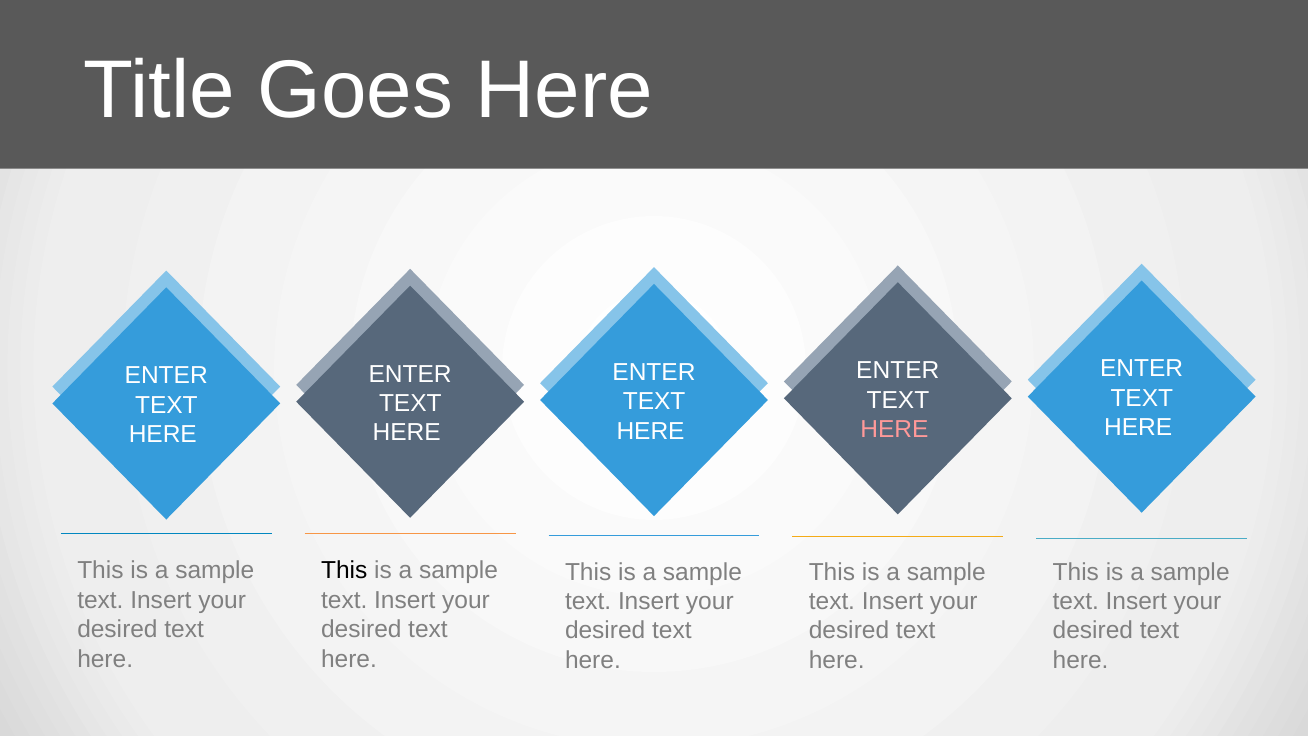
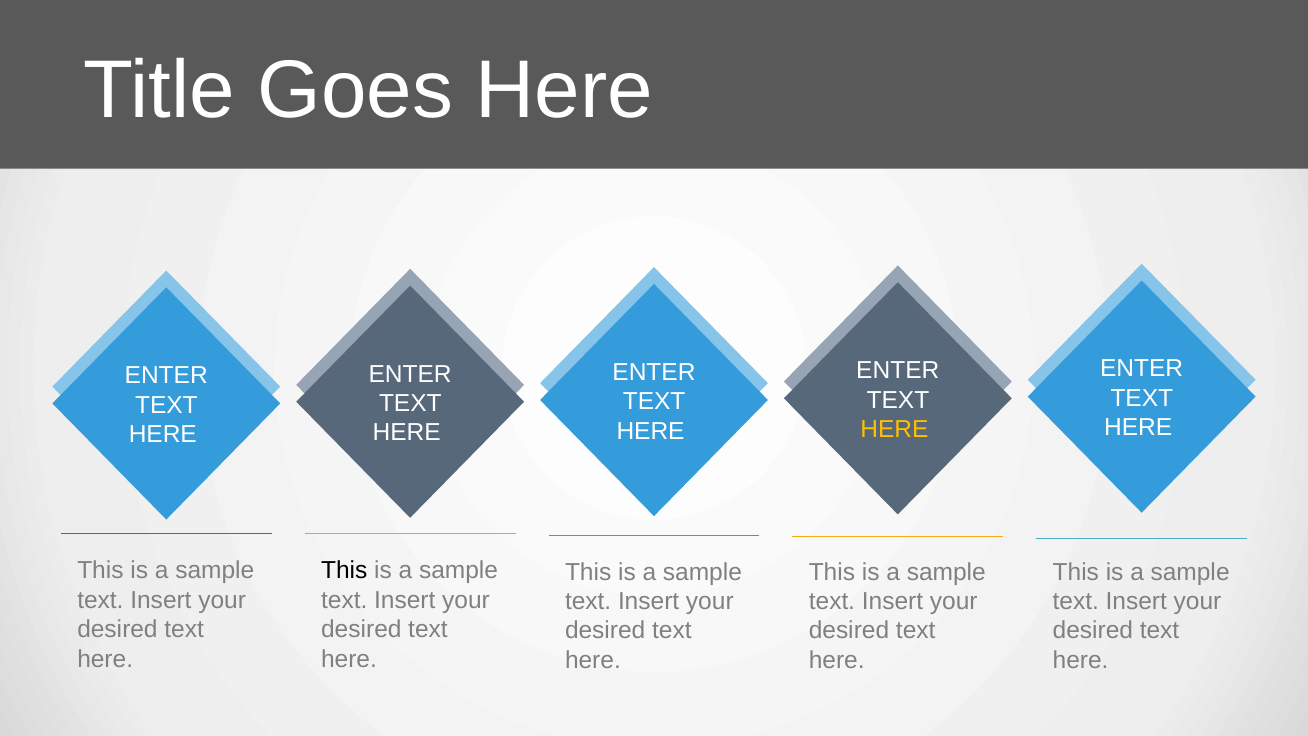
HERE at (894, 429) colour: pink -> yellow
